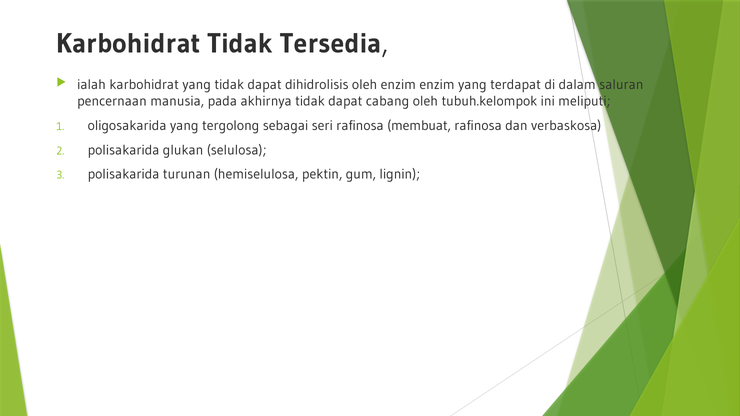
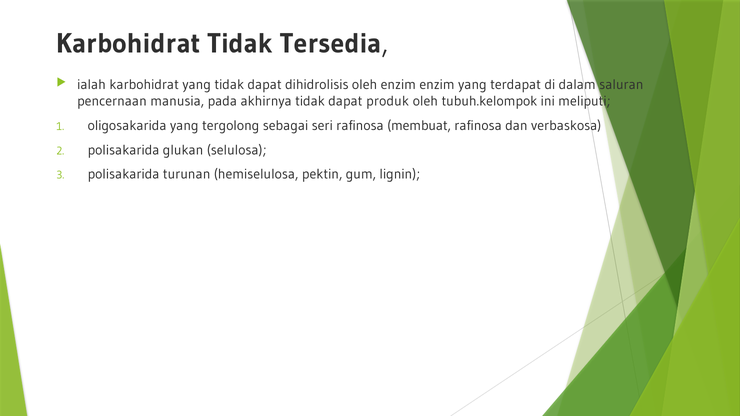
cabang: cabang -> produk
